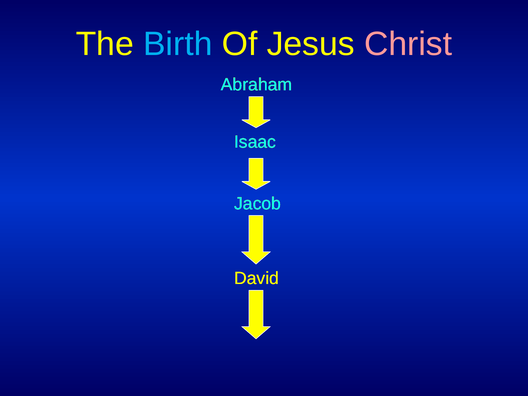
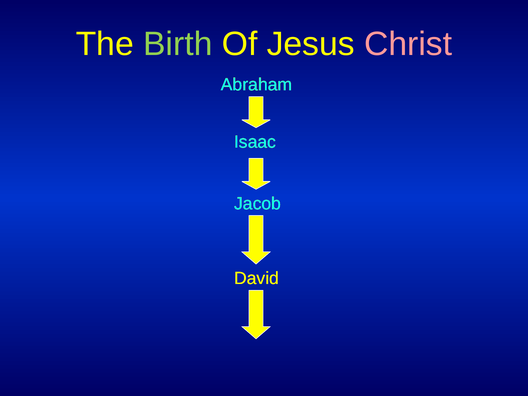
Birth colour: light blue -> light green
